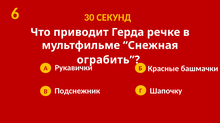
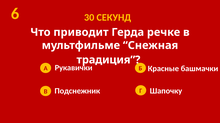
ограбить: ограбить -> традиция
